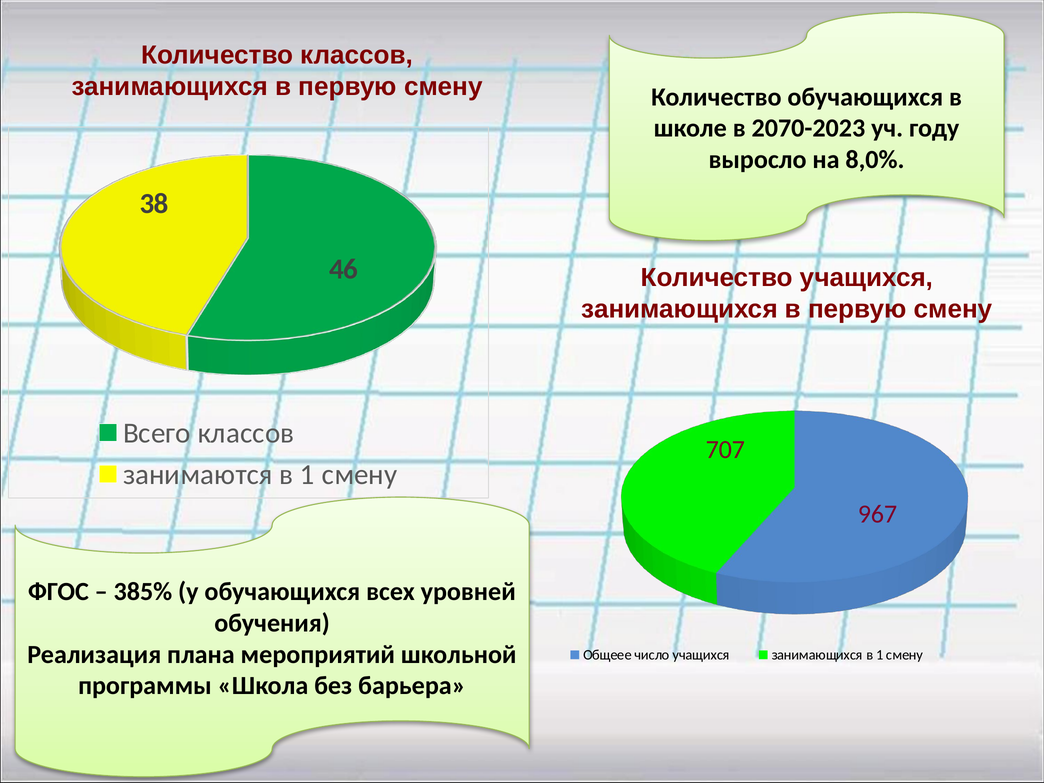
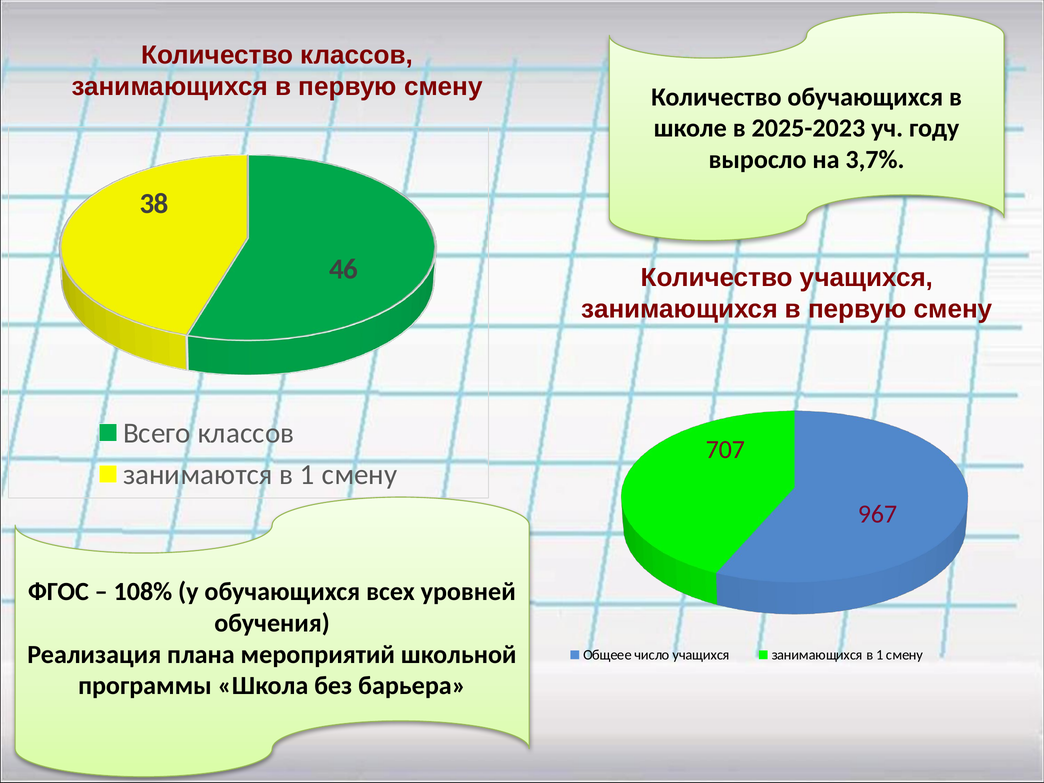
2070-2023: 2070-2023 -> 2025-2023
8,0%: 8,0% -> 3,7%
385%: 385% -> 108%
